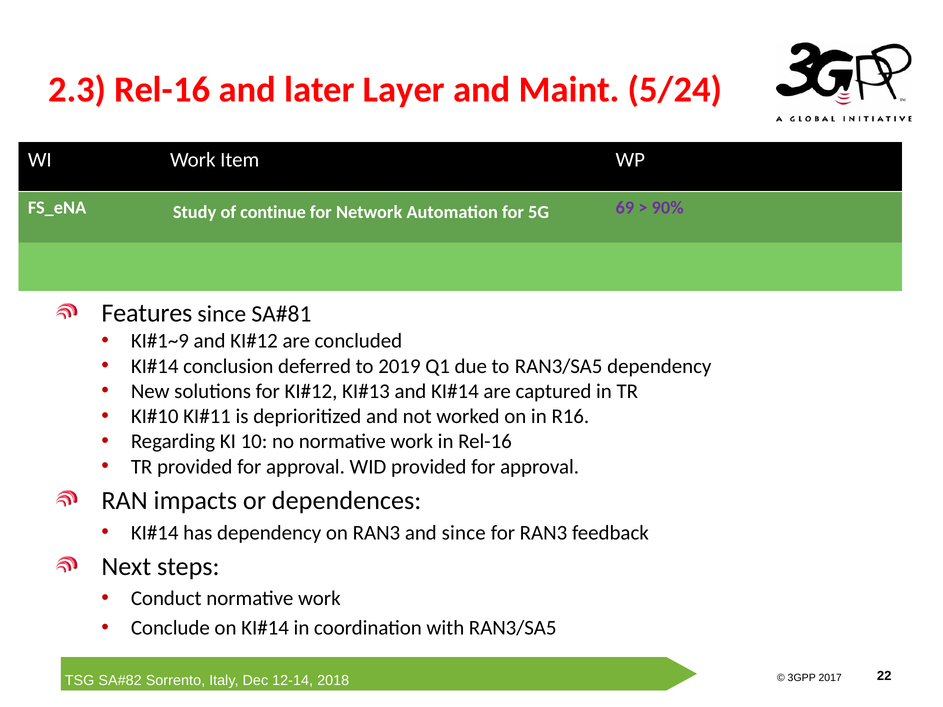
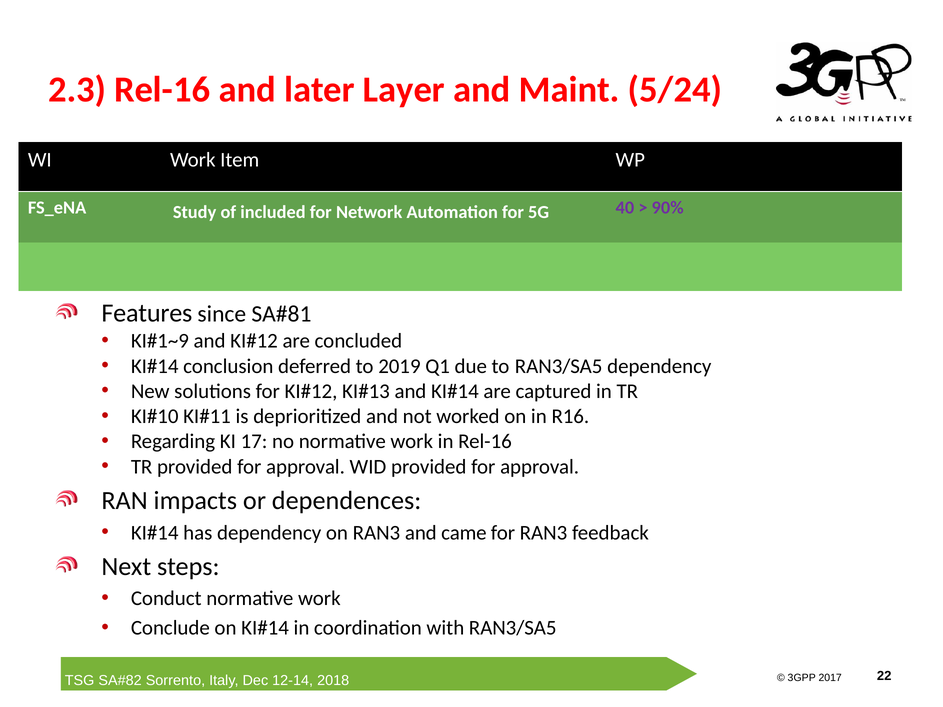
continue: continue -> included
69: 69 -> 40
10: 10 -> 17
and since: since -> came
